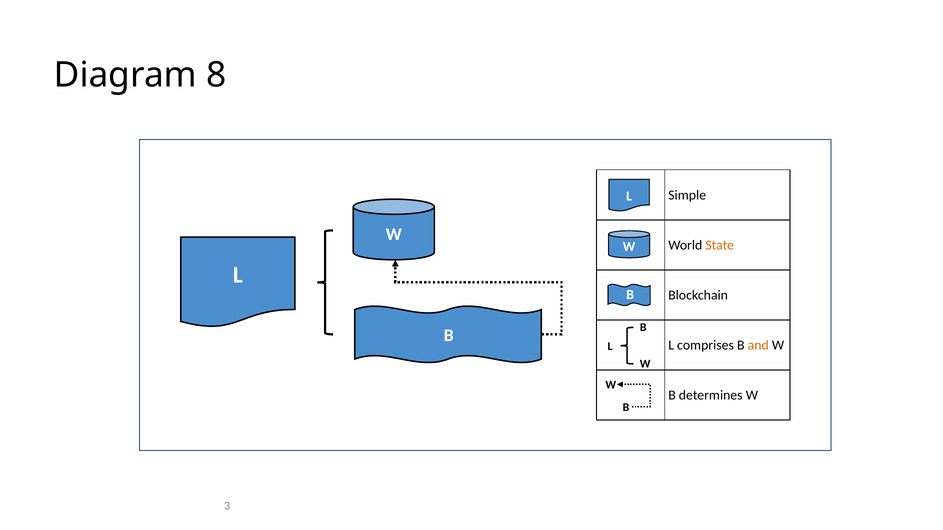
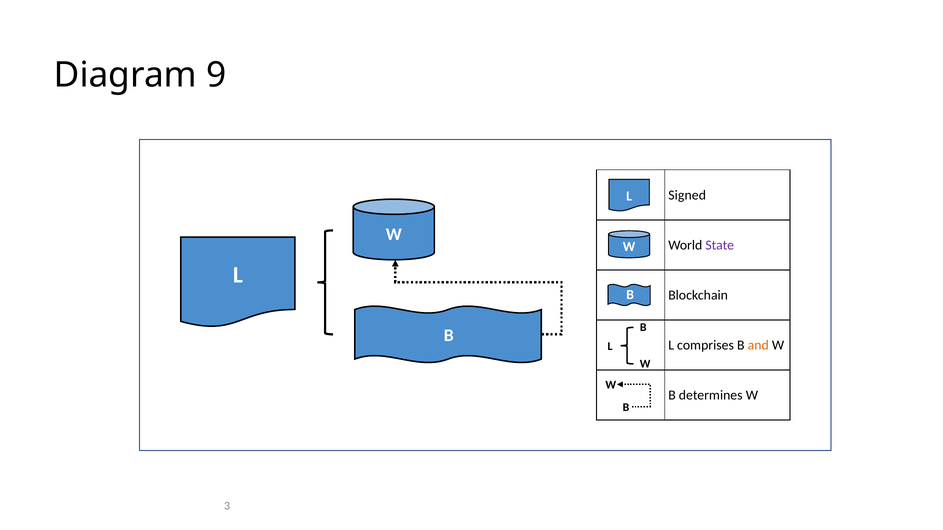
8: 8 -> 9
Simple: Simple -> Signed
State colour: orange -> purple
